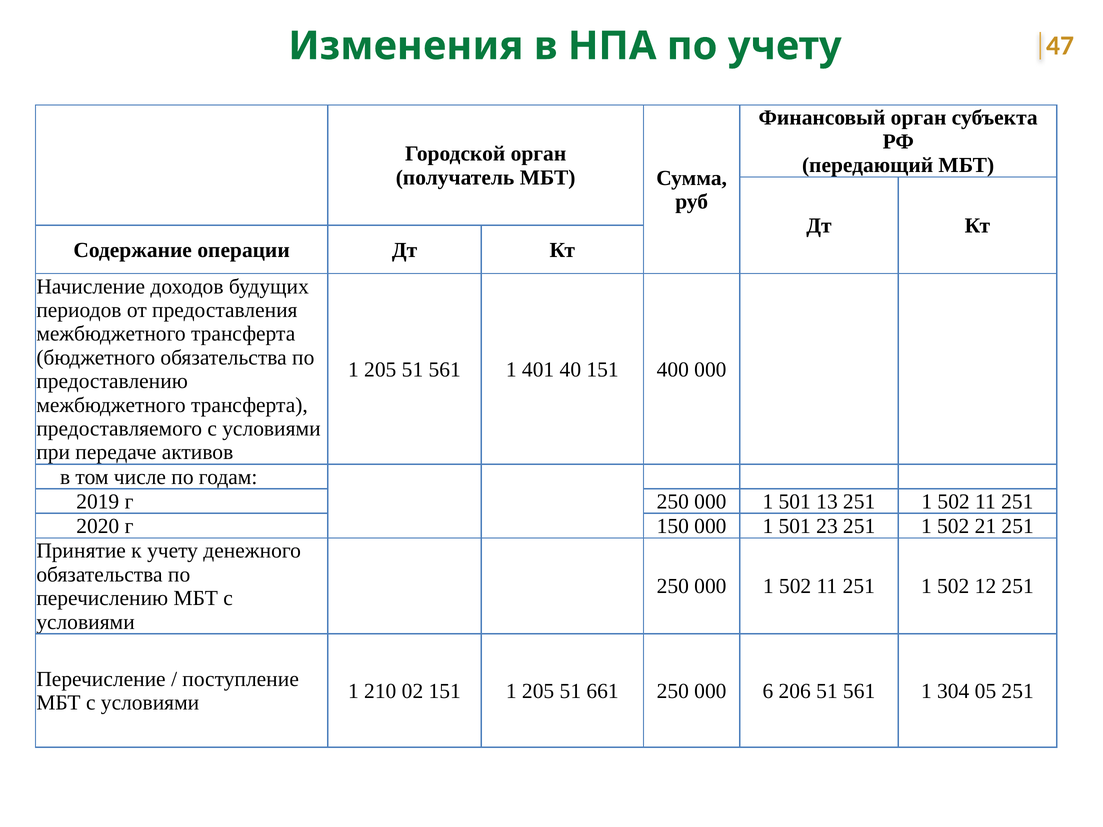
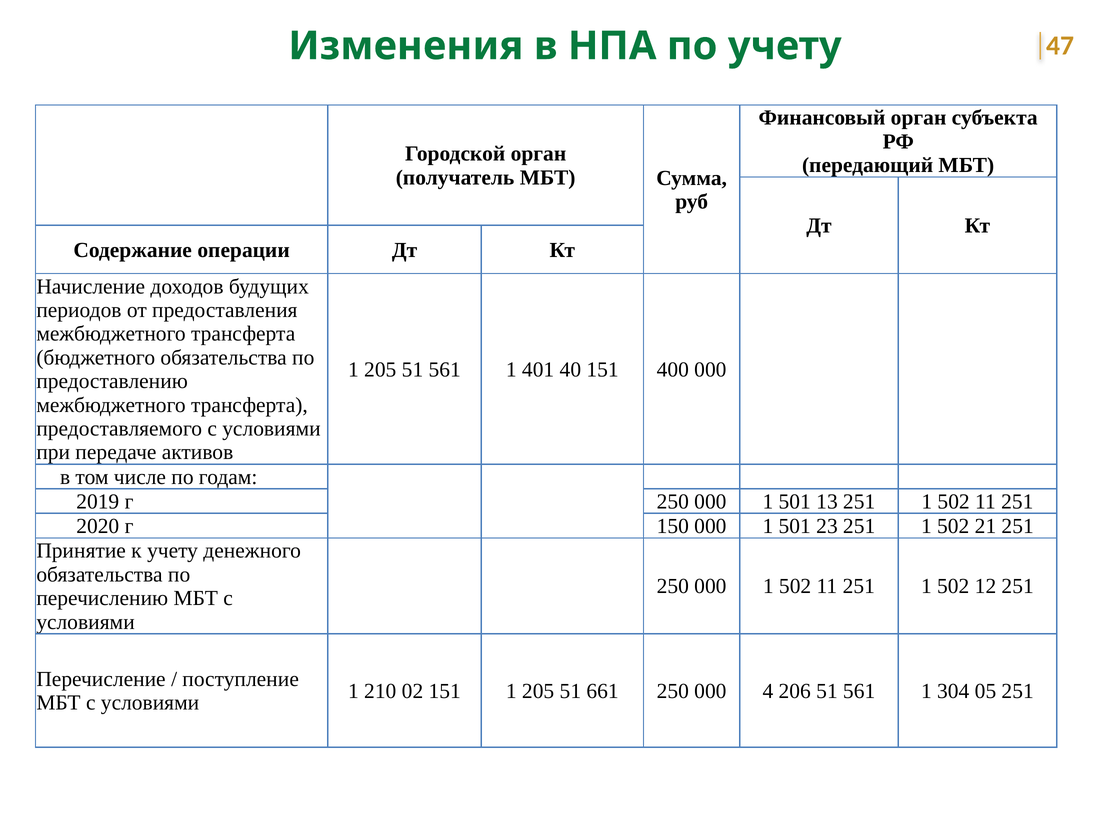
6: 6 -> 4
